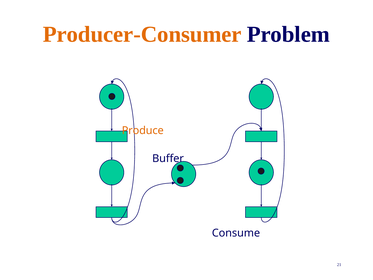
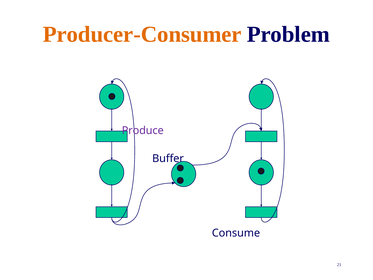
Produce colour: orange -> purple
